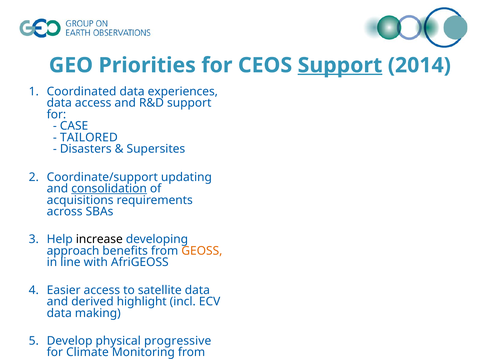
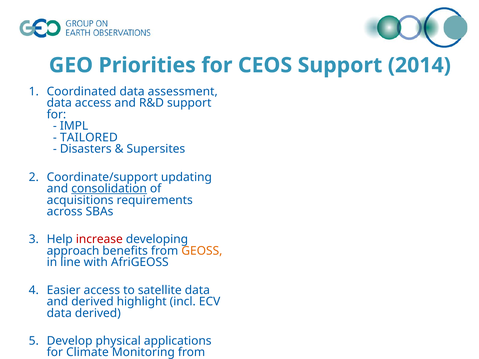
Support at (340, 65) underline: present -> none
experiences: experiences -> assessment
CASE: CASE -> IMPL
increase colour: black -> red
data making: making -> derived
progressive: progressive -> applications
